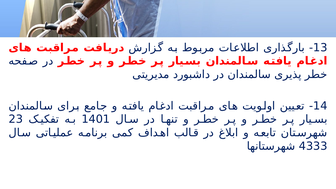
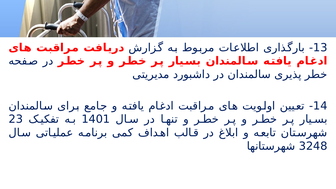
4333: 4333 -> 3248
